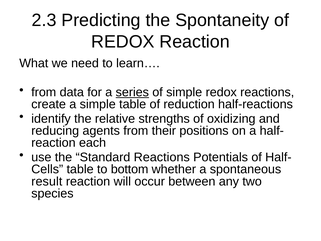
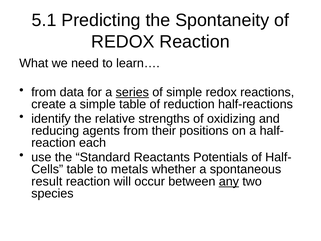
2.3: 2.3 -> 5.1
Standard Reactions: Reactions -> Reactants
bottom: bottom -> metals
any underline: none -> present
